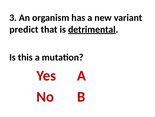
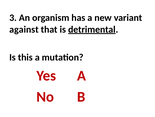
predict: predict -> against
